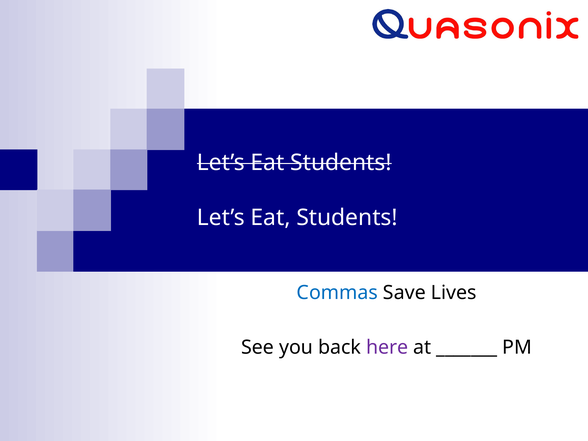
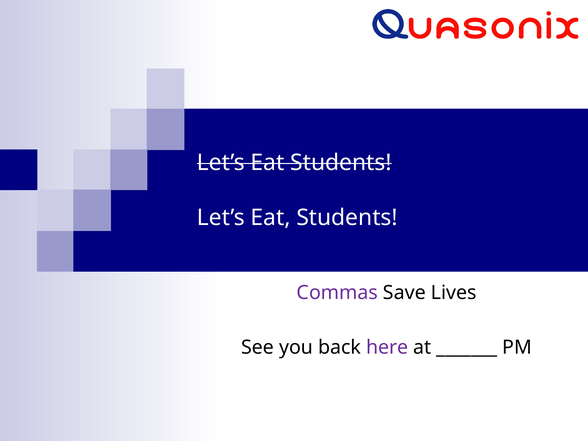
Commas colour: blue -> purple
